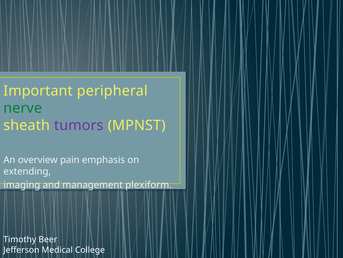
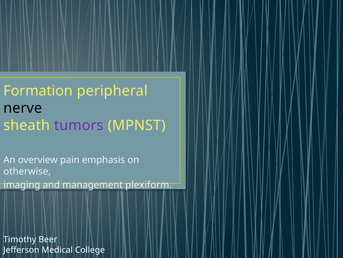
Important: Important -> Formation
nerve colour: green -> black
extending: extending -> otherwise
